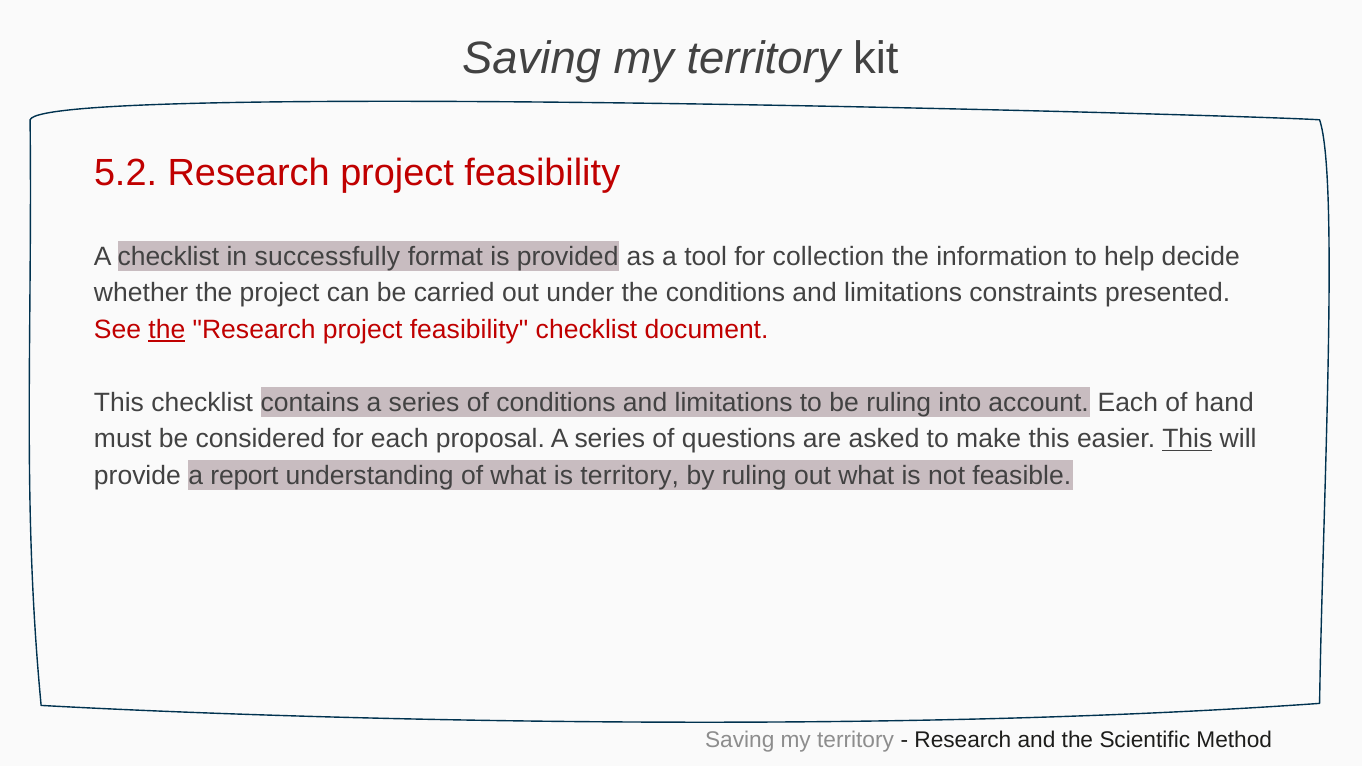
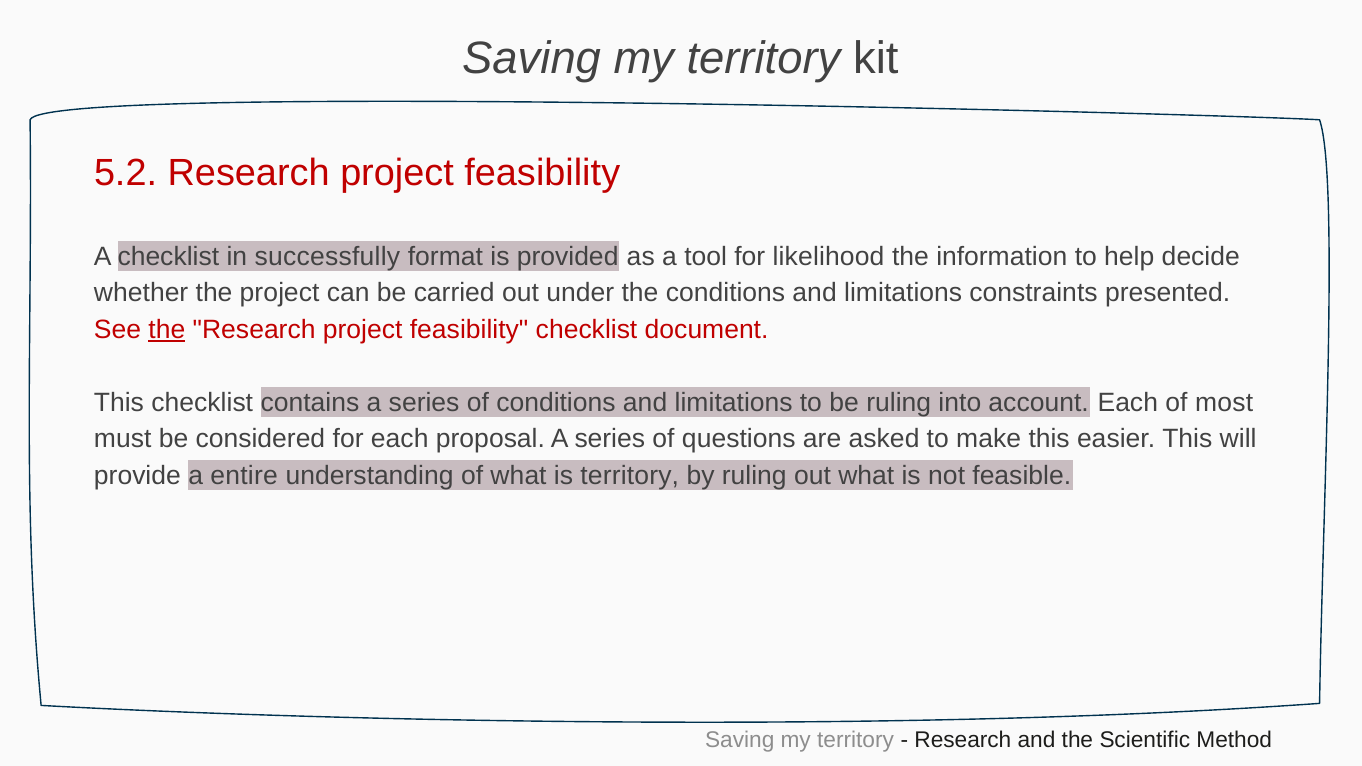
collection: collection -> likelihood
hand: hand -> most
This at (1187, 439) underline: present -> none
report: report -> entire
